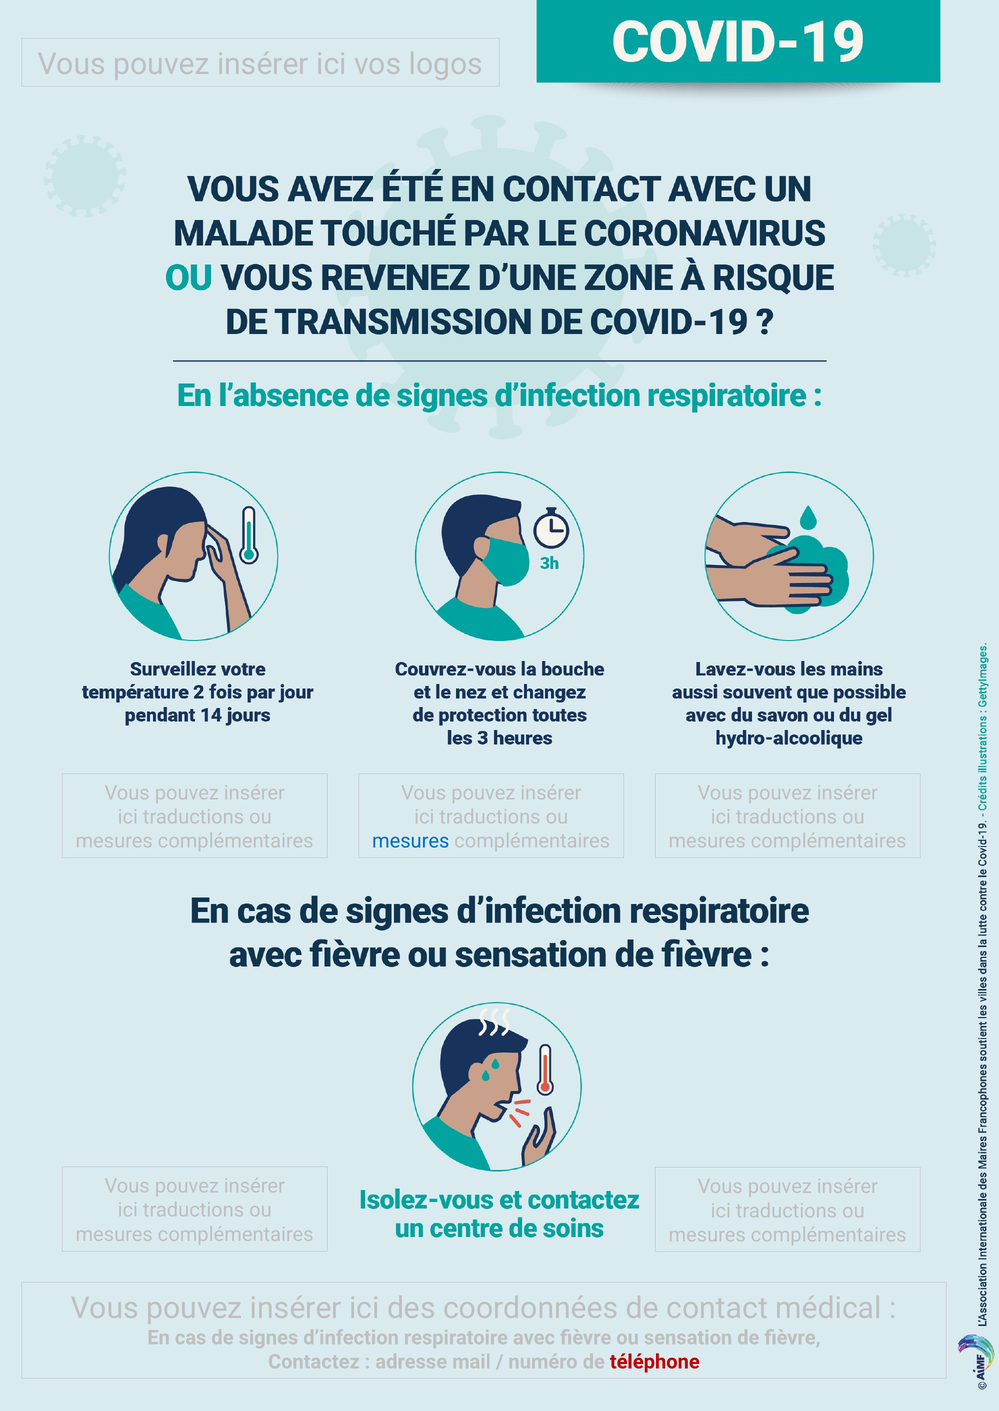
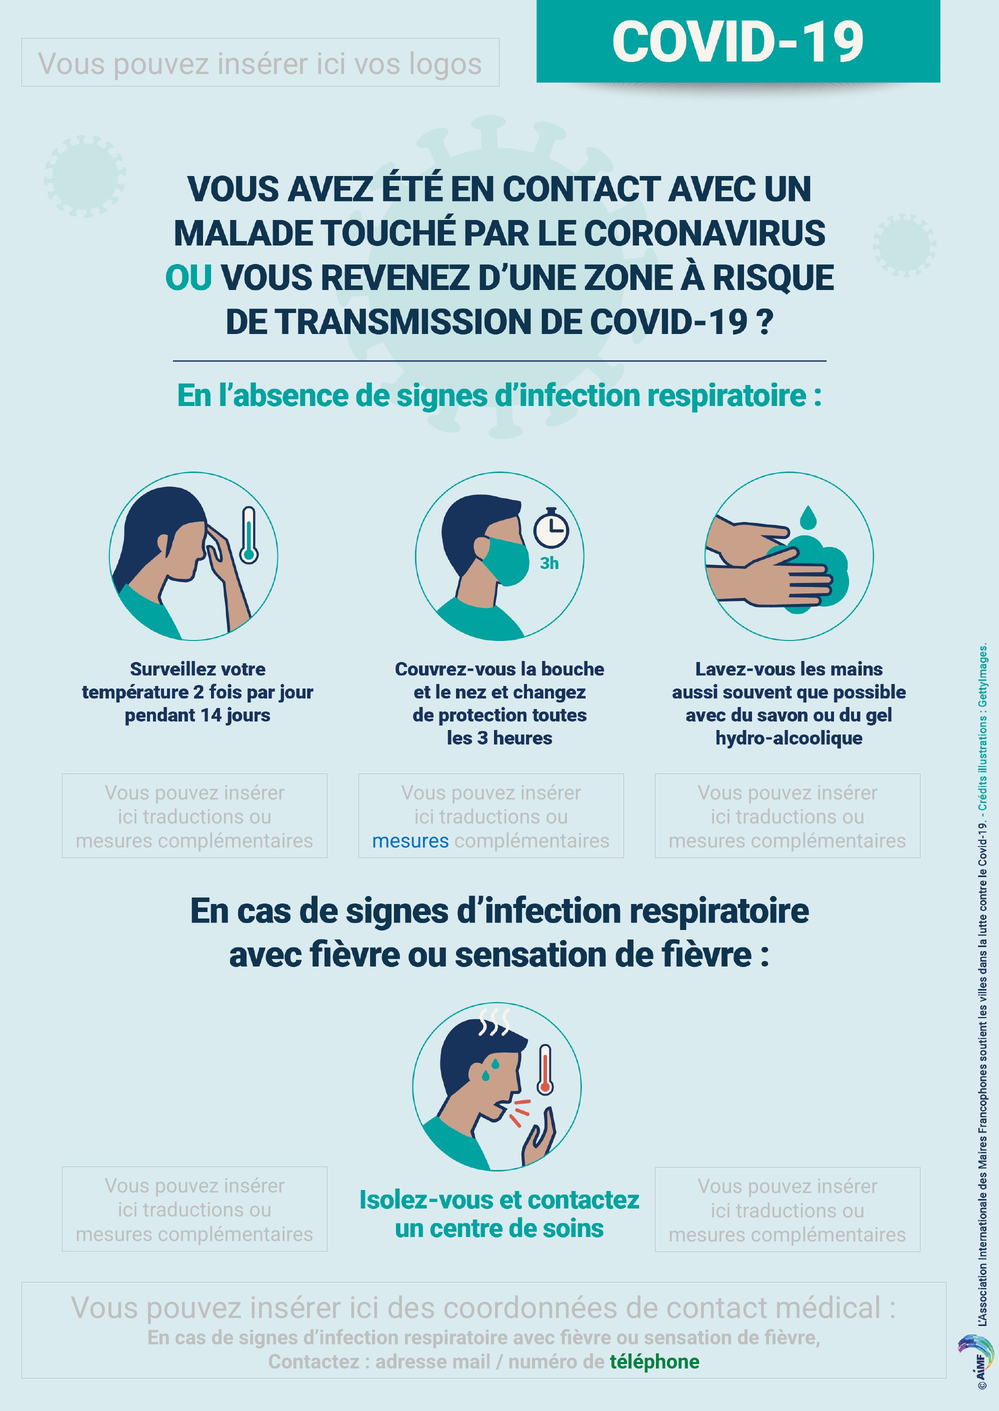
téléphone colour: red -> green
